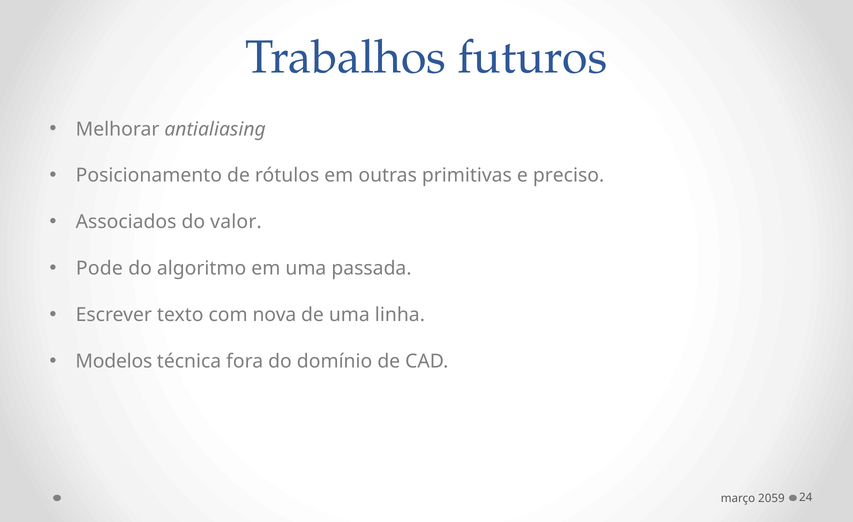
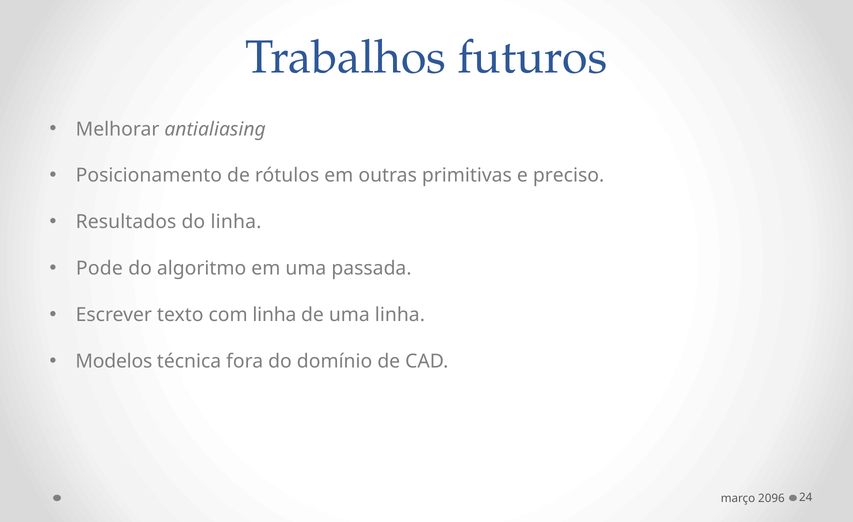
Associados: Associados -> Resultados
do valor: valor -> linha
com nova: nova -> linha
2059: 2059 -> 2096
